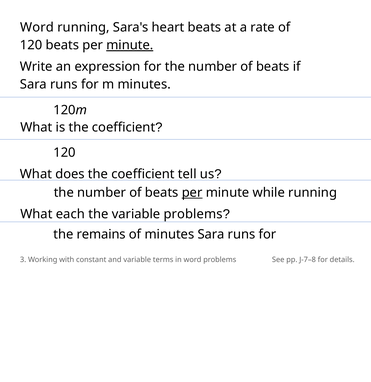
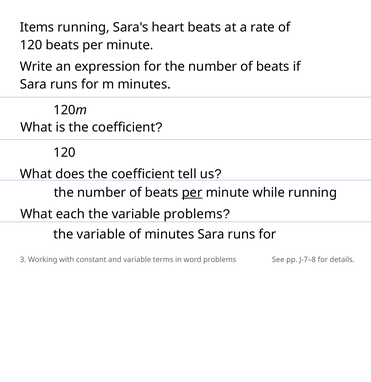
Word at (37, 27): Word -> Items
minute at (130, 45) underline: present -> none
remains at (101, 234): remains -> variable
